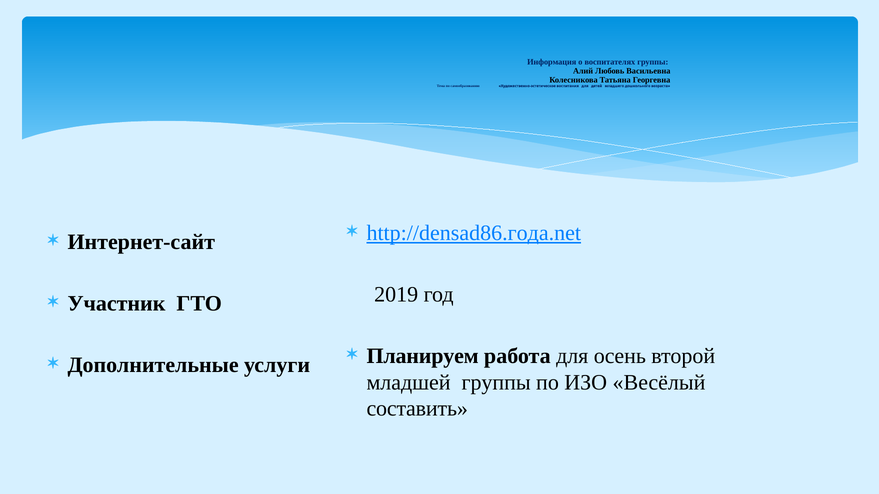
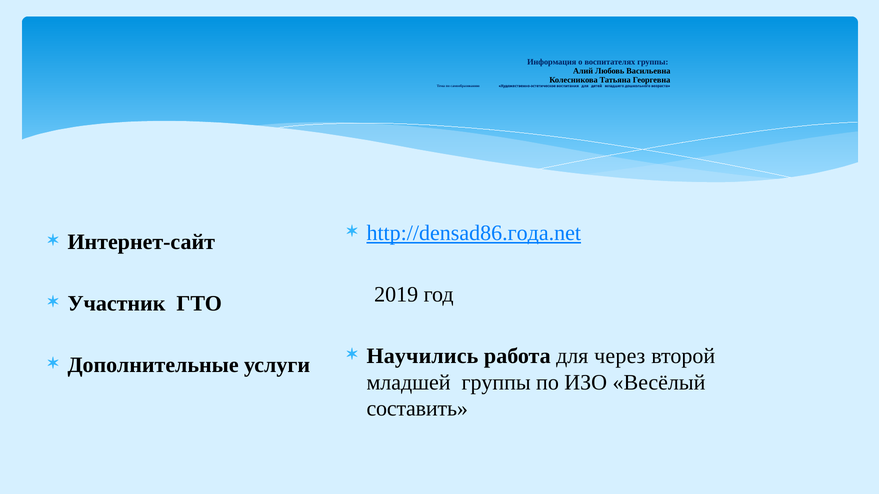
Планируем: Планируем -> Научились
осень: осень -> через
